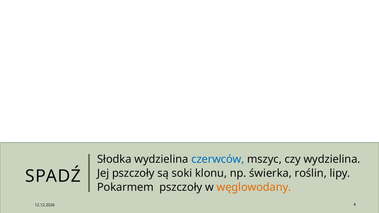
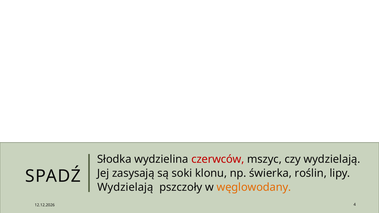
czerwców colour: blue -> red
czy wydzielina: wydzielina -> wydzielają
Jej pszczoły: pszczoły -> zasysają
Pokarmem at (125, 187): Pokarmem -> Wydzielają
